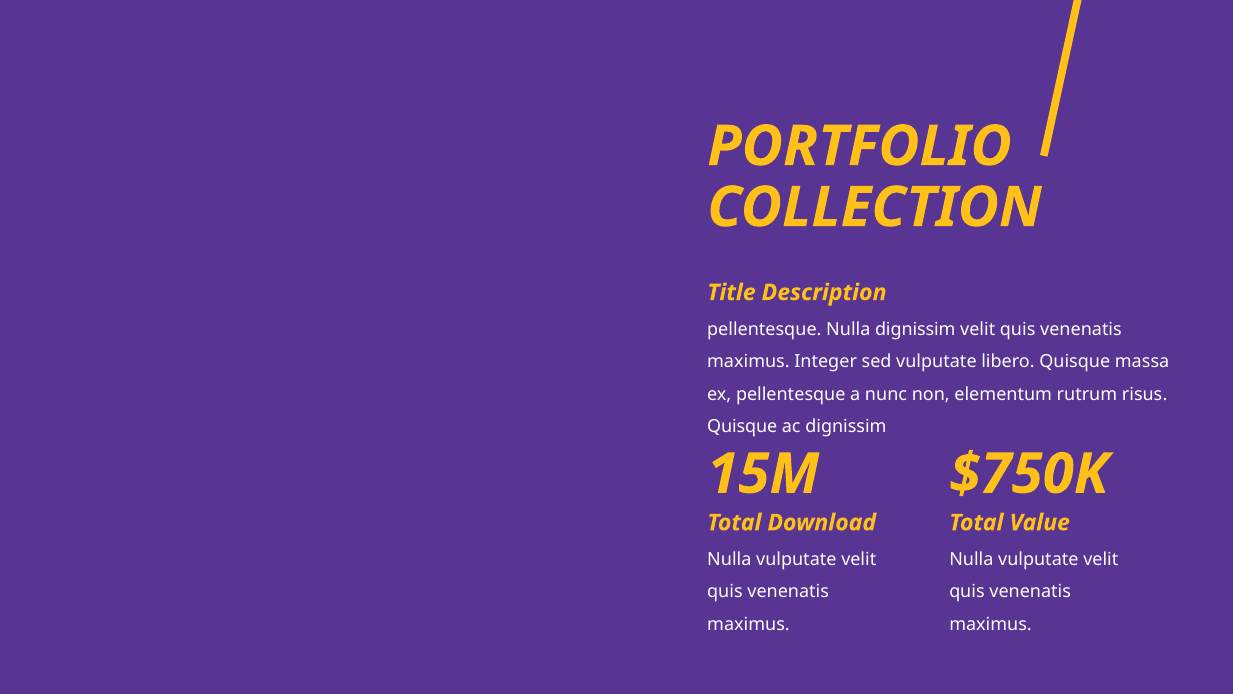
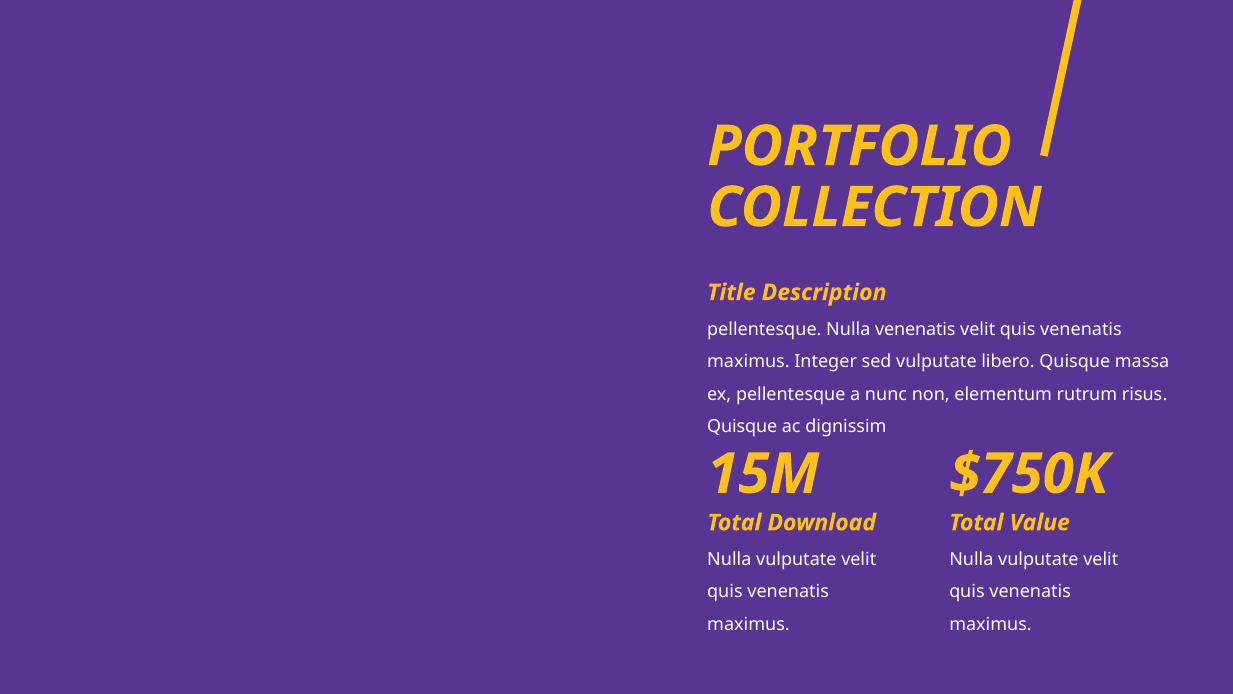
Nulla dignissim: dignissim -> venenatis
